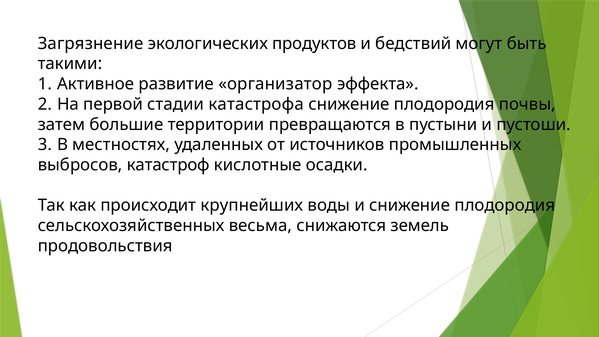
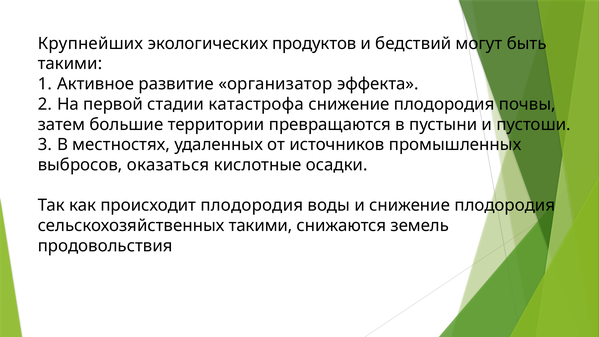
Загрязнение: Загрязнение -> Крупнейших
катастроф: катастроф -> оказаться
происходит крупнейших: крупнейших -> плодородия
сельскохозяйственных весьма: весьма -> такими
